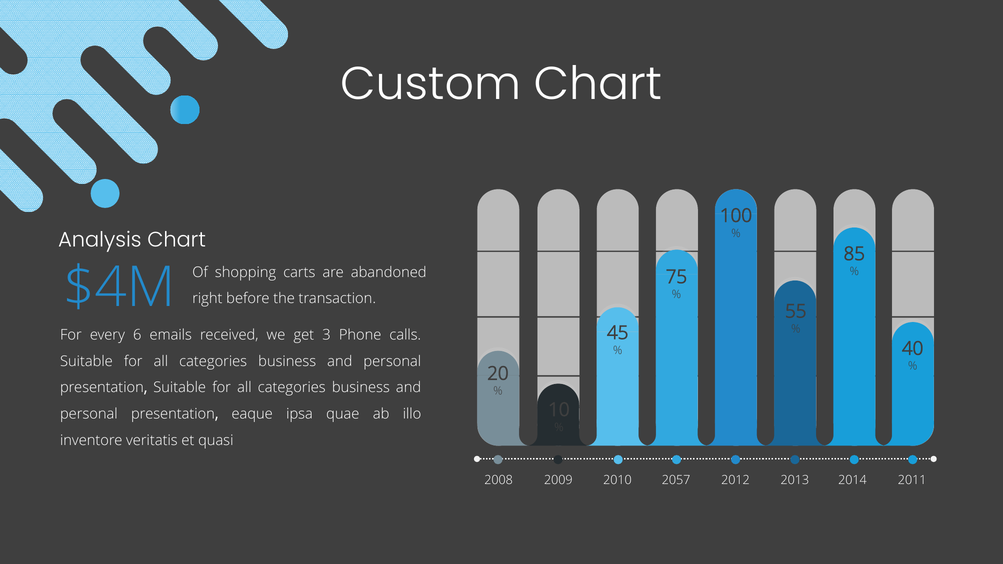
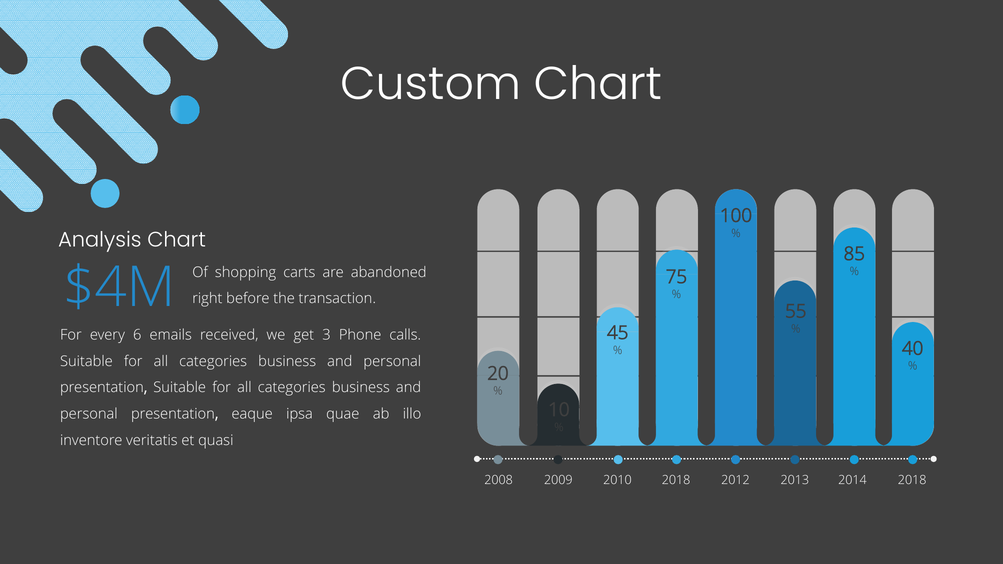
2057 at (676, 480): 2057 -> 2018
2011 at (912, 480): 2011 -> 2018
